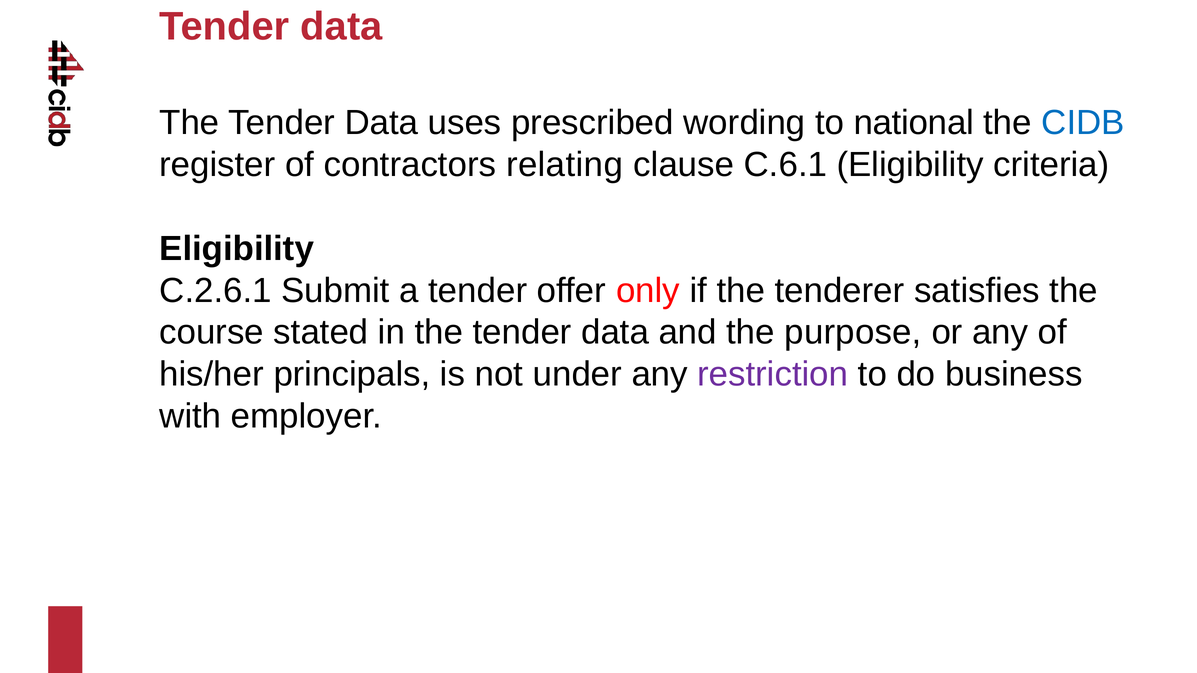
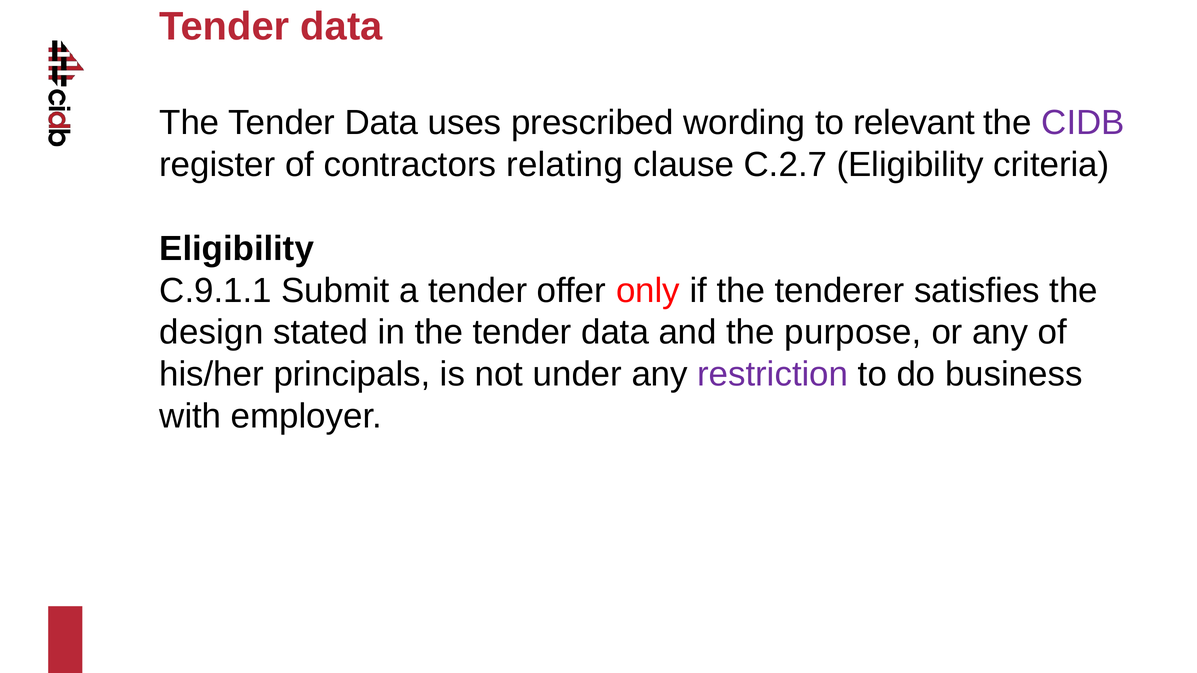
national: national -> relevant
CIDB colour: blue -> purple
C.6.1: C.6.1 -> C.2.7
C.2.6.1: C.2.6.1 -> C.9.1.1
course: course -> design
